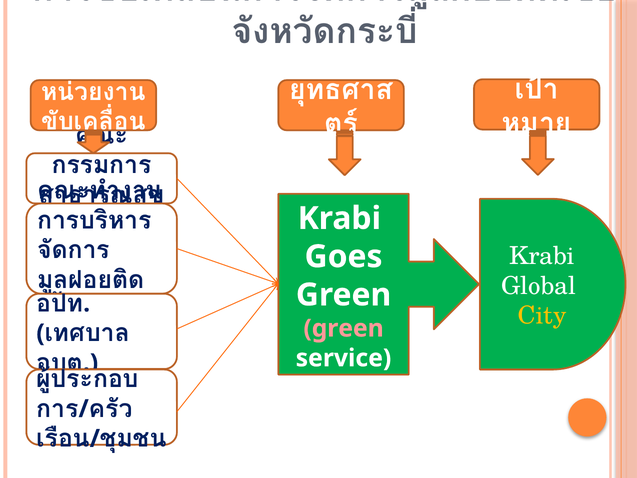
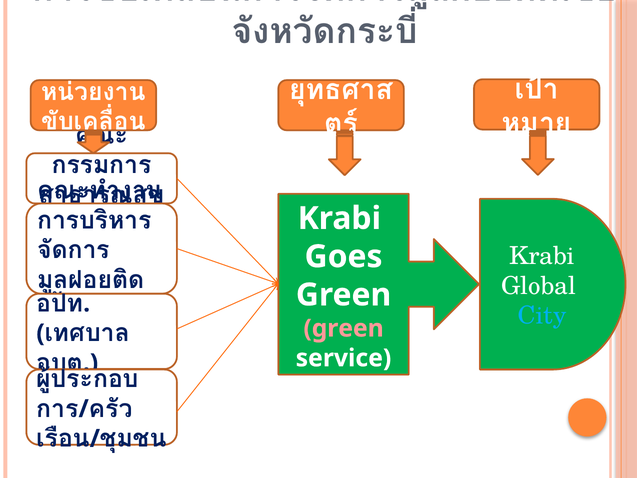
City colour: yellow -> light blue
